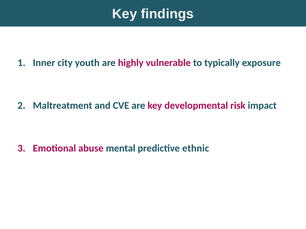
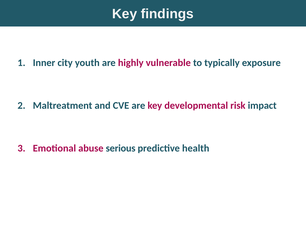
mental: mental -> serious
ethnic: ethnic -> health
